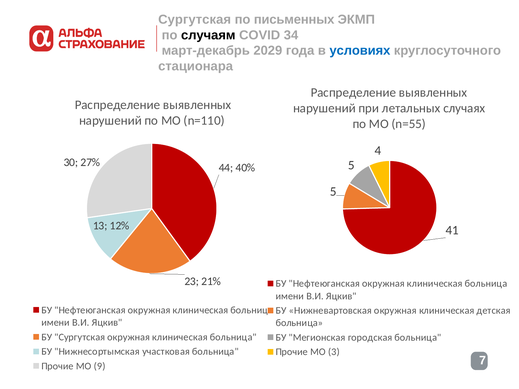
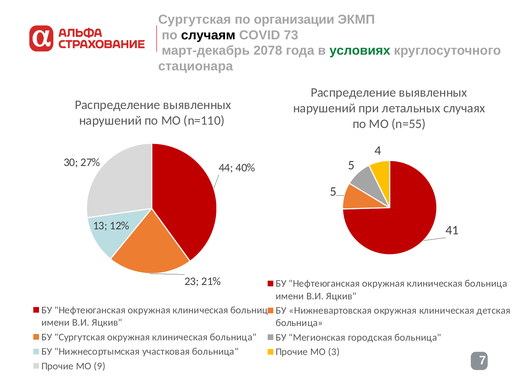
письменных: письменных -> организации
34: 34 -> 73
2029: 2029 -> 2078
условиях colour: blue -> green
